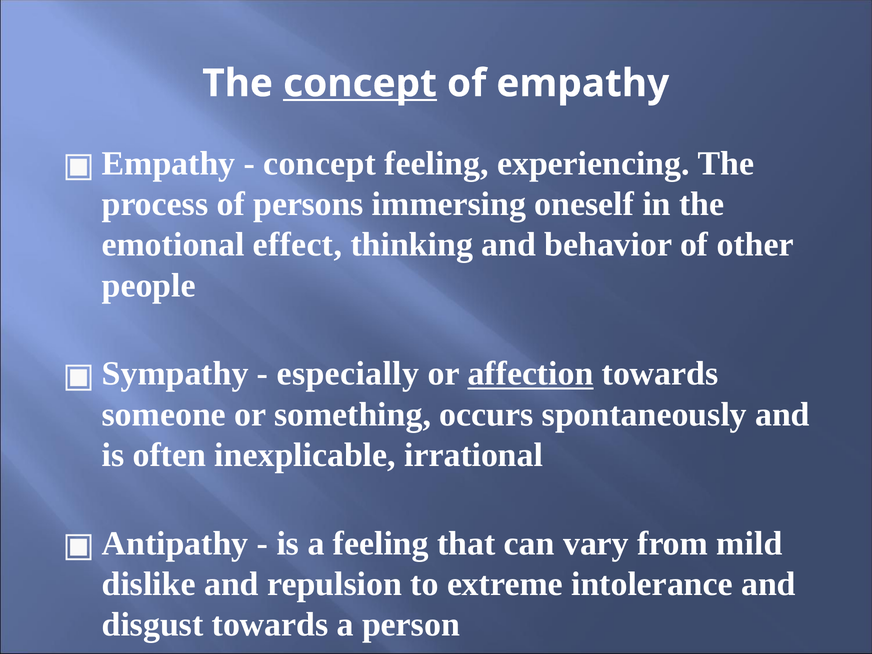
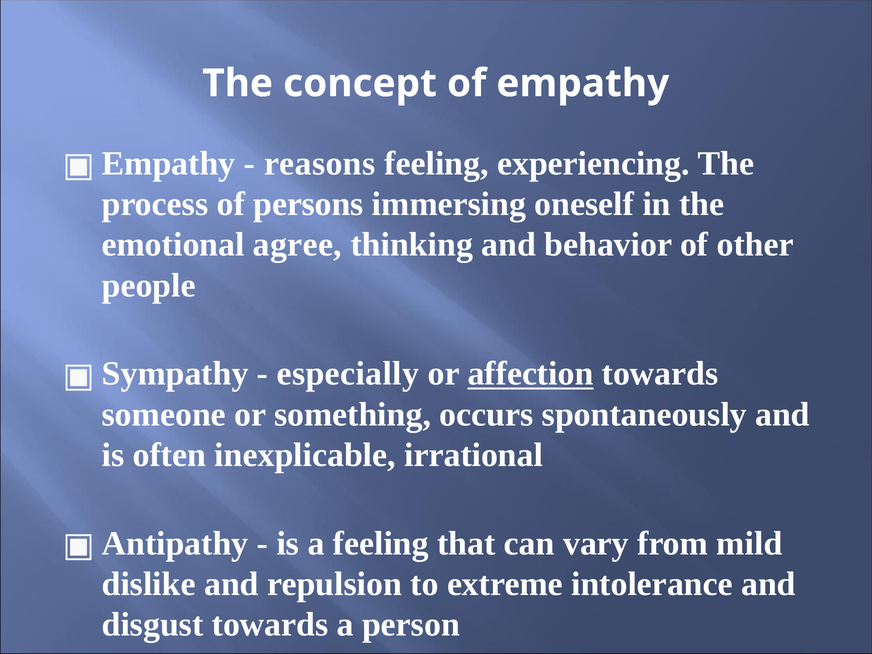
concept at (360, 83) underline: present -> none
concept at (320, 163): concept -> reasons
effect: effect -> agree
